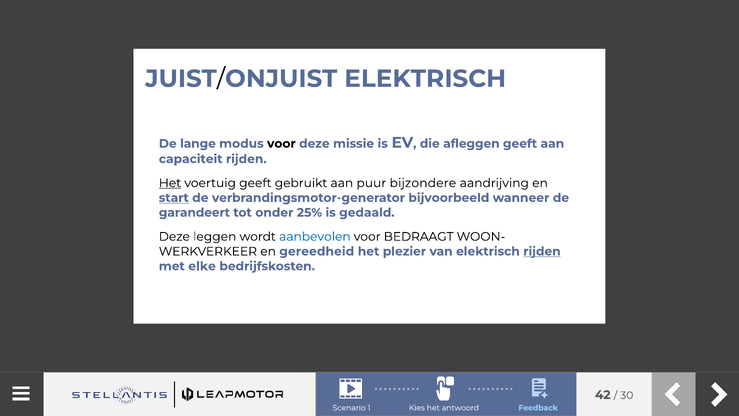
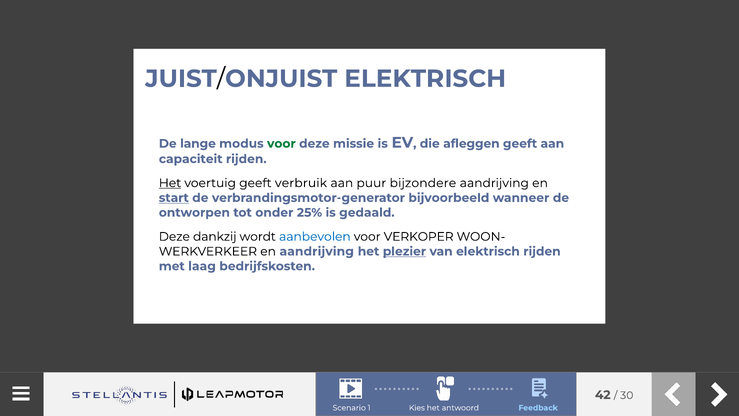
voor at (281, 144) colour: black -> green
gebruikt: gebruikt -> verbruik
garandeert: garandeert -> ontworpen
leggen: leggen -> dankzij
BEDRAAGT: BEDRAAGT -> VERKOPER
en gereedheid: gereedheid -> aandrijving
plezier underline: none -> present
rijden at (542, 251) underline: present -> none
elke: elke -> laag
